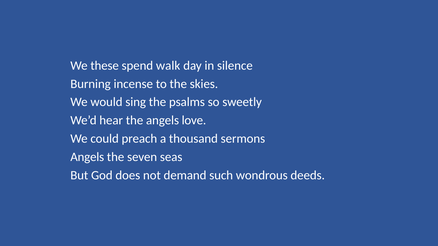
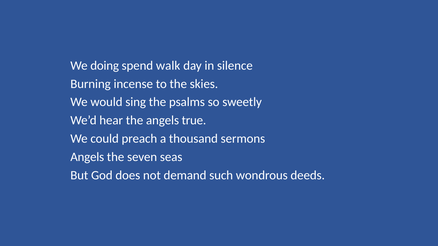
these: these -> doing
love: love -> true
